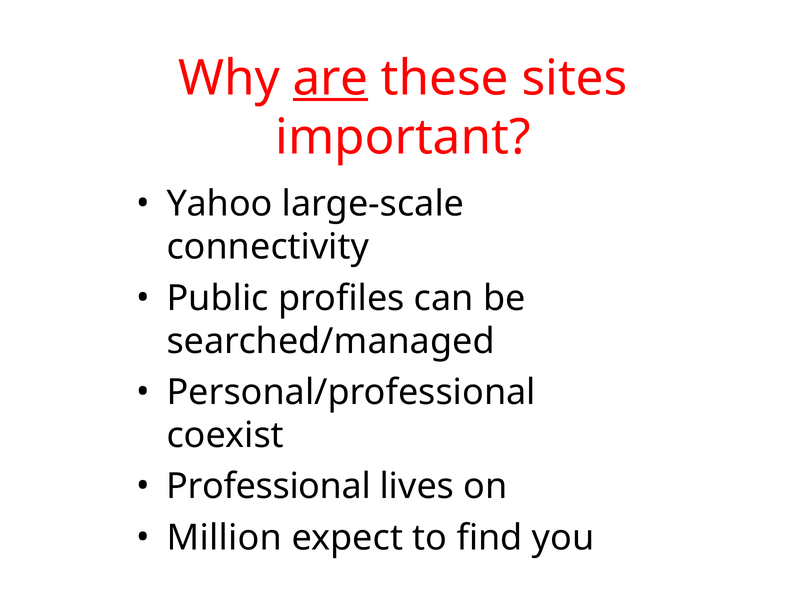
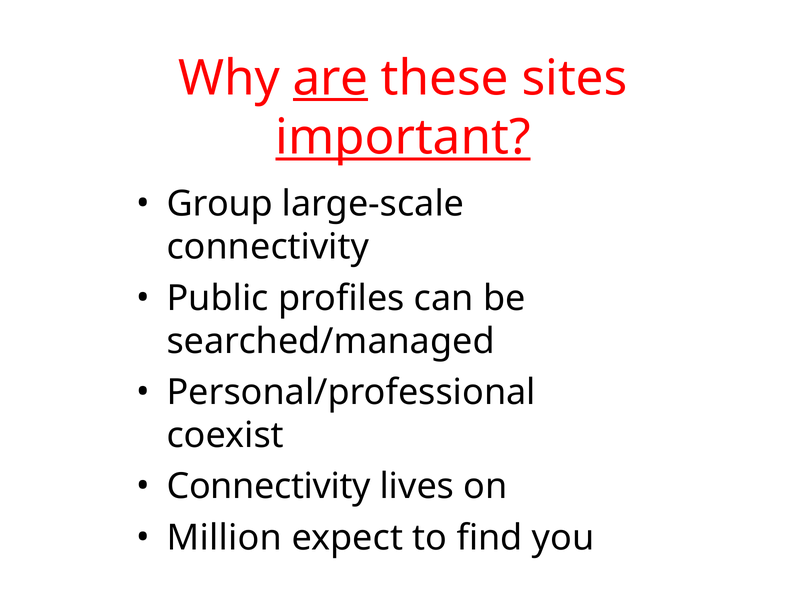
important underline: none -> present
Yahoo: Yahoo -> Group
Professional at (269, 487): Professional -> Connectivity
